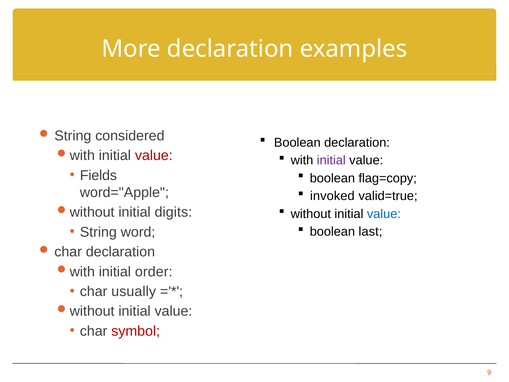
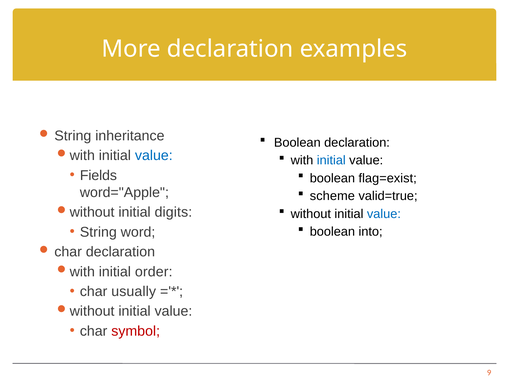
considered: considered -> inheritance
value at (154, 156) colour: red -> blue
initial at (331, 160) colour: purple -> blue
flag=copy: flag=copy -> flag=exist
invoked: invoked -> scheme
last: last -> into
